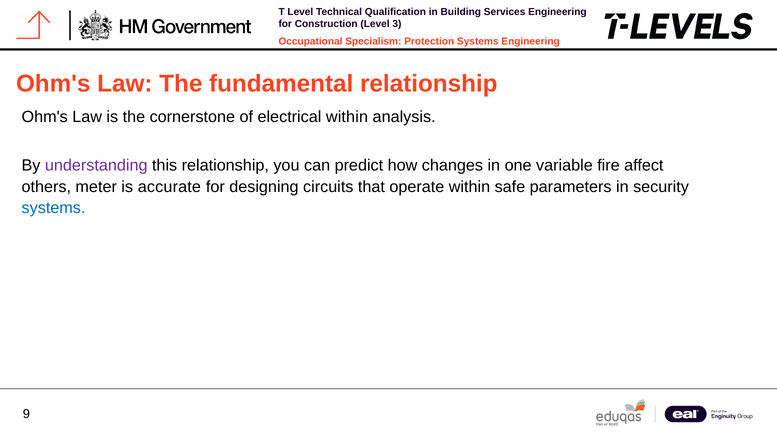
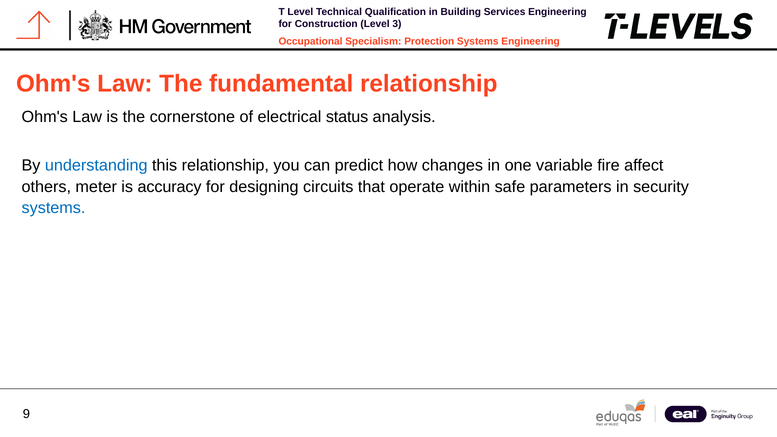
electrical within: within -> status
understanding colour: purple -> blue
accurate: accurate -> accuracy
